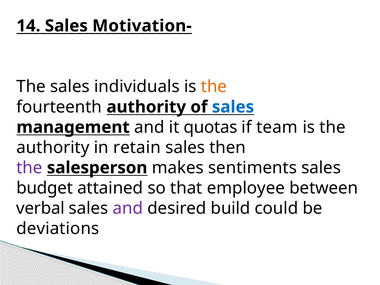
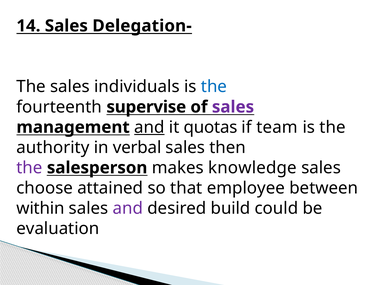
Motivation-: Motivation- -> Delegation-
the at (214, 87) colour: orange -> blue
fourteenth authority: authority -> supervise
sales at (233, 107) colour: blue -> purple
and at (149, 127) underline: none -> present
retain: retain -> verbal
sentiments: sentiments -> knowledge
budget: budget -> choose
verbal: verbal -> within
deviations: deviations -> evaluation
